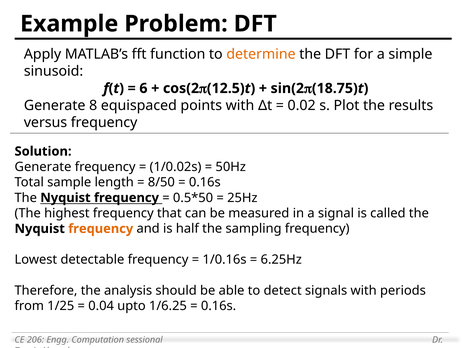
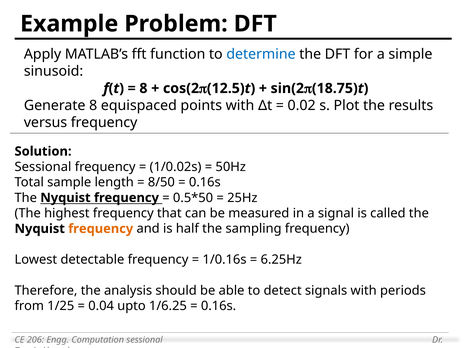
determine colour: orange -> blue
6 at (143, 88): 6 -> 8
Generate at (43, 167): Generate -> Sessional
